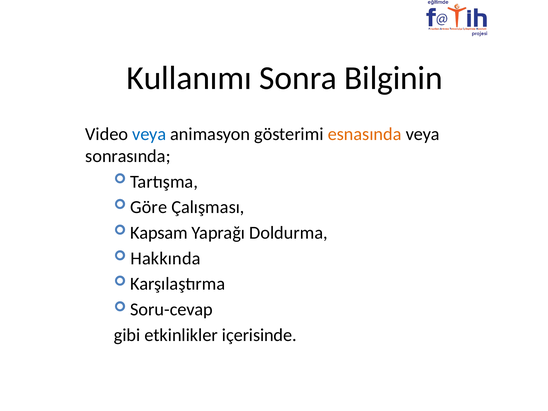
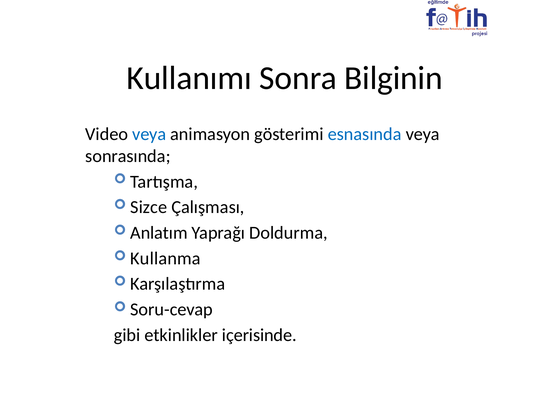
esnasında colour: orange -> blue
Göre: Göre -> Sizce
Kapsam: Kapsam -> Anlatım
Hakkında: Hakkında -> Kullanma
